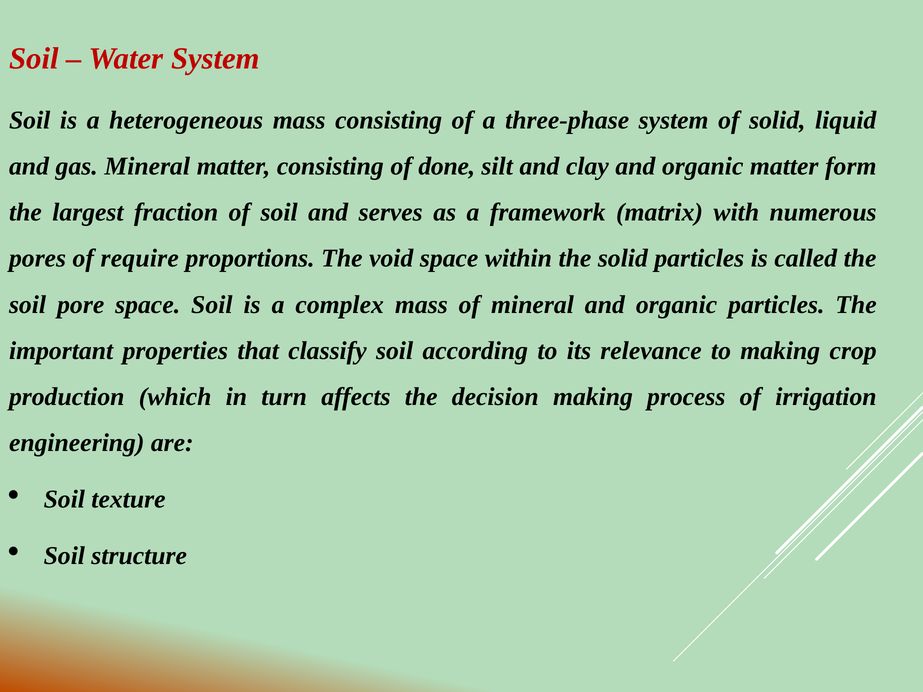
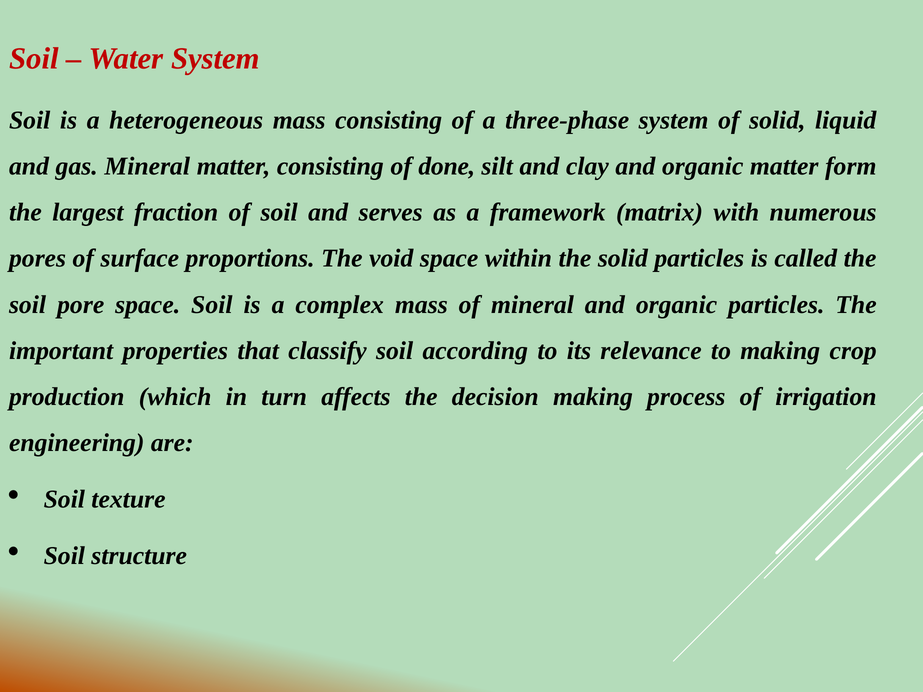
require: require -> surface
